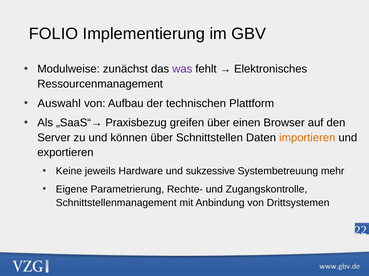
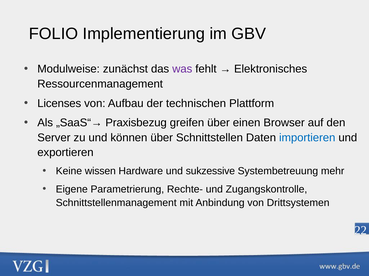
Auswahl: Auswahl -> Licenses
importieren colour: orange -> blue
jeweils: jeweils -> wissen
